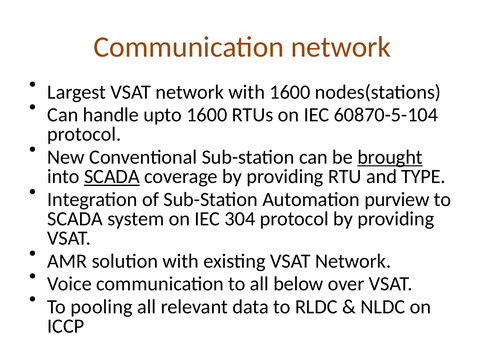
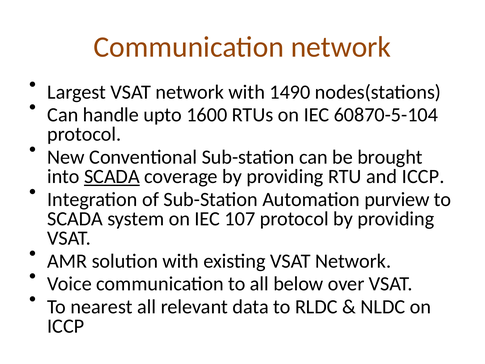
with 1600: 1600 -> 1490
brought underline: present -> none
and TYPE: TYPE -> ICCP
304: 304 -> 107
pooling: pooling -> nearest
